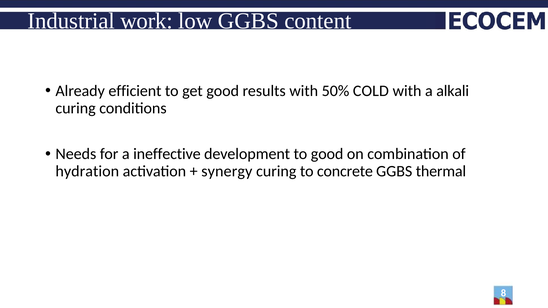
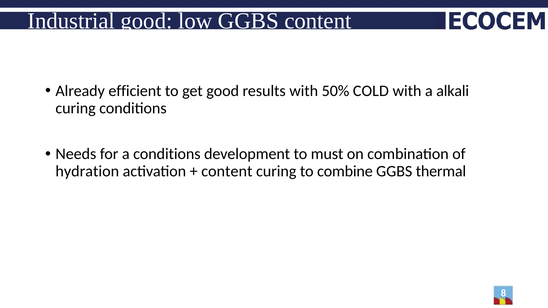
Industrial work: work -> good
a ineffective: ineffective -> conditions
to good: good -> must
synergy at (227, 171): synergy -> content
concrete: concrete -> combine
